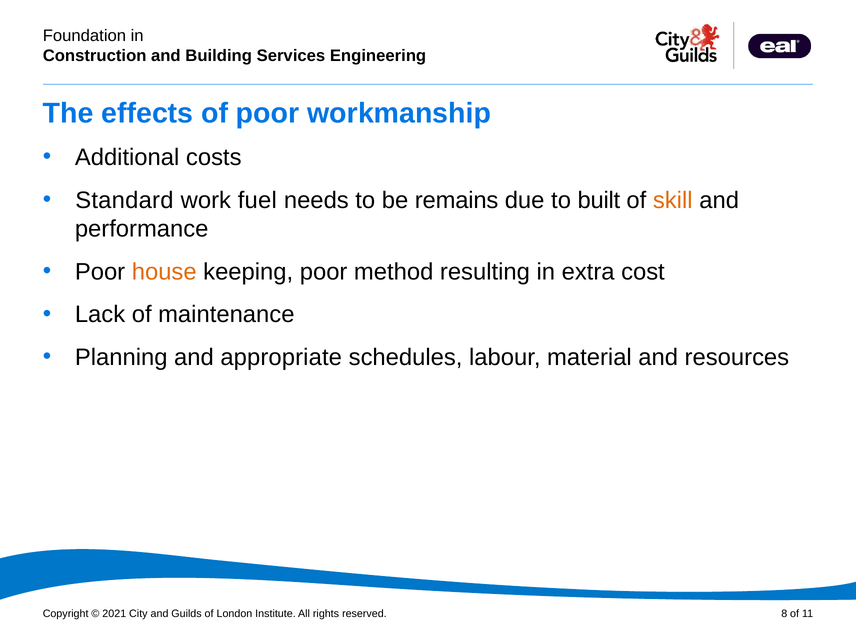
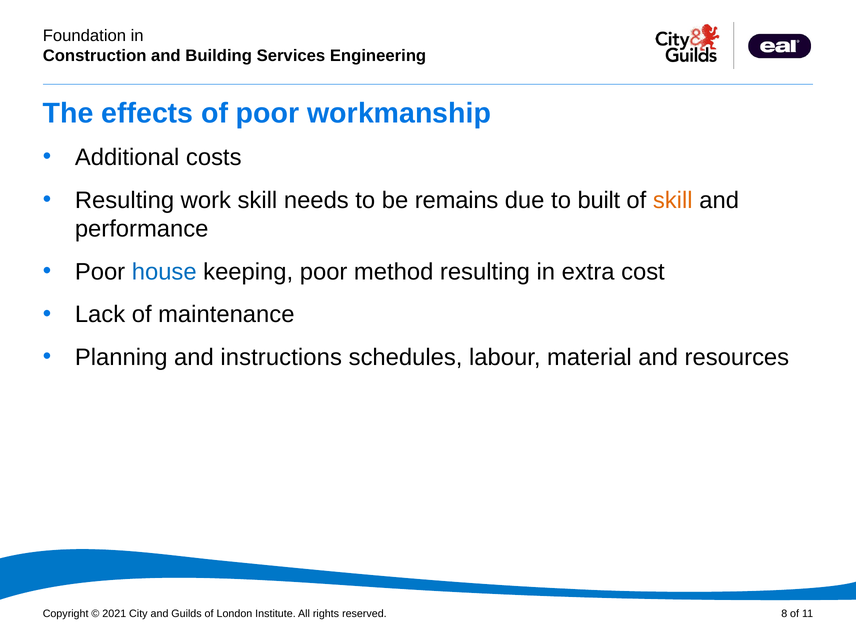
Standard at (124, 200): Standard -> Resulting
work fuel: fuel -> skill
house colour: orange -> blue
appropriate: appropriate -> instructions
